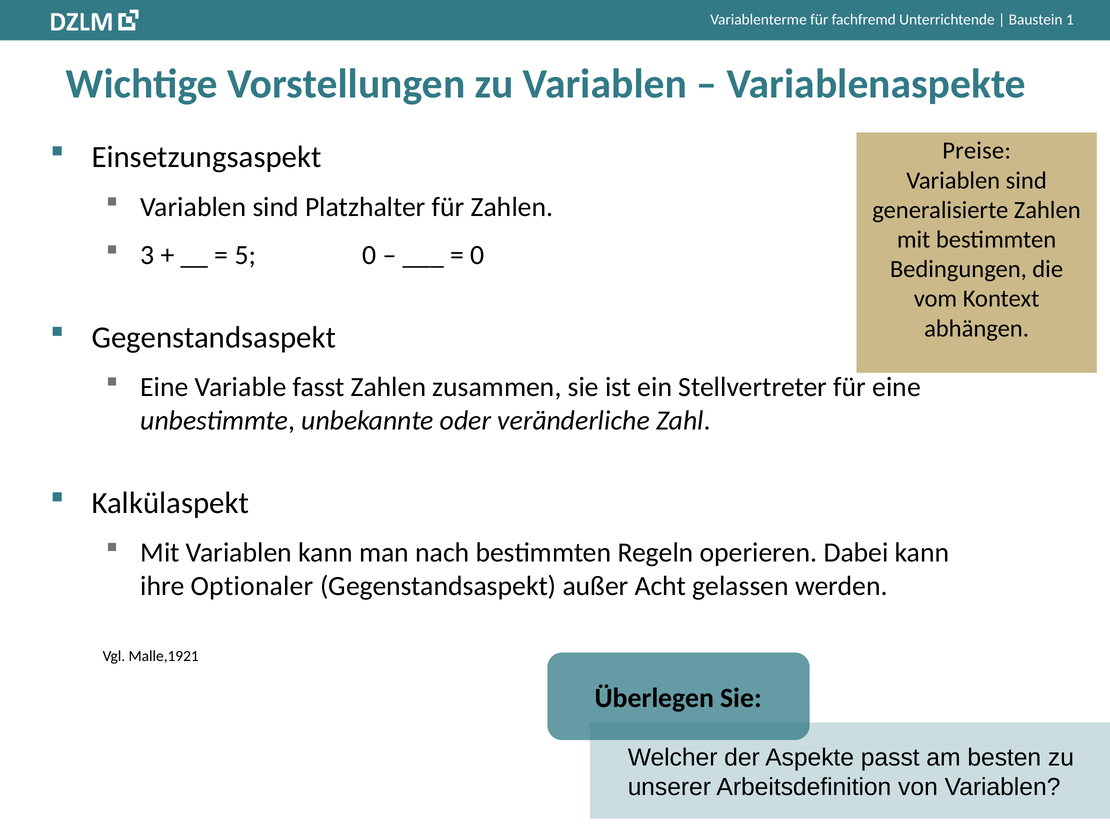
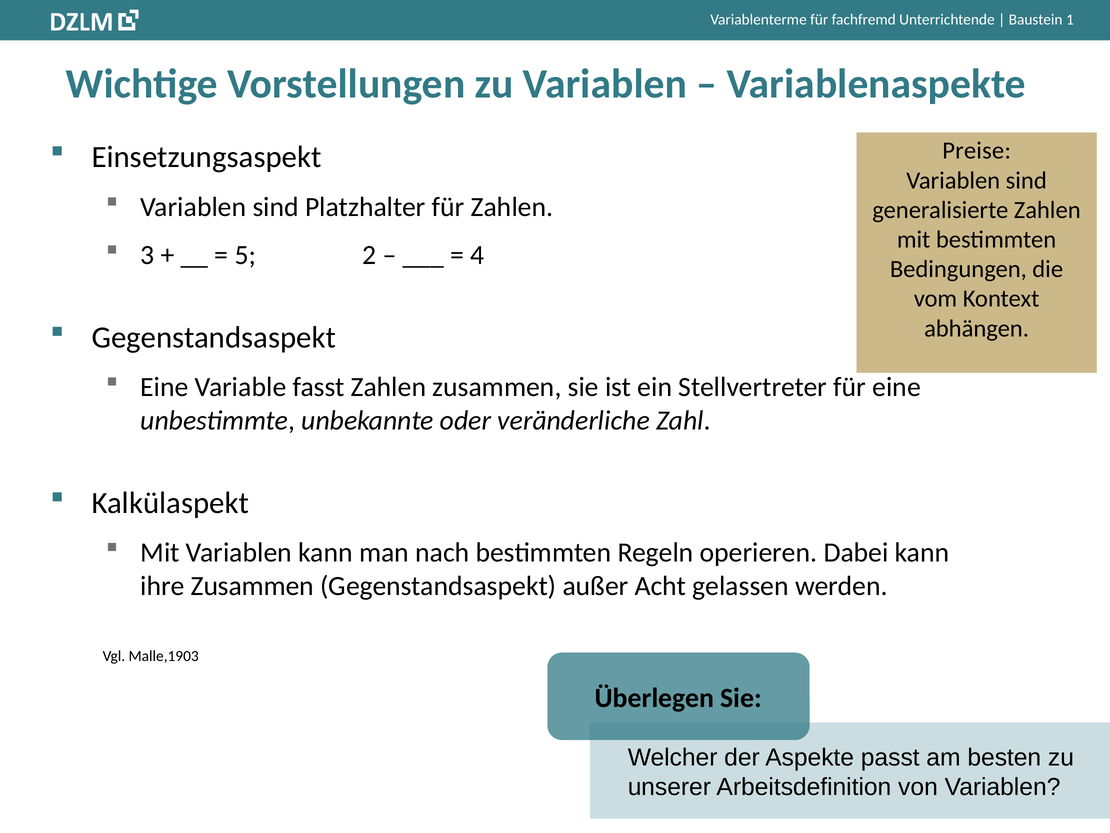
5 0: 0 -> 2
0 at (477, 255): 0 -> 4
ihre Optionaler: Optionaler -> Zusammen
Malle,1921: Malle,1921 -> Malle,1903
